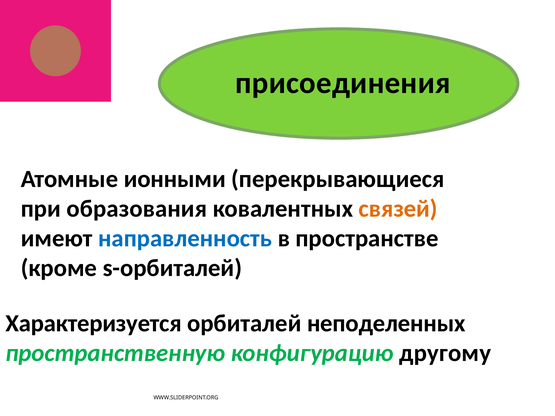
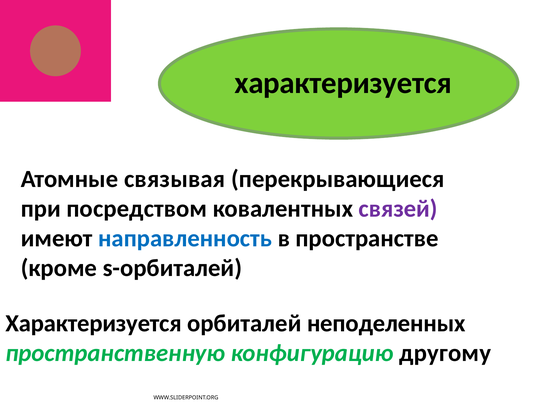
присоединения at (343, 83): присоединения -> характеризуется
ионными: ионными -> связывая
образования: образования -> посредством
связей colour: orange -> purple
